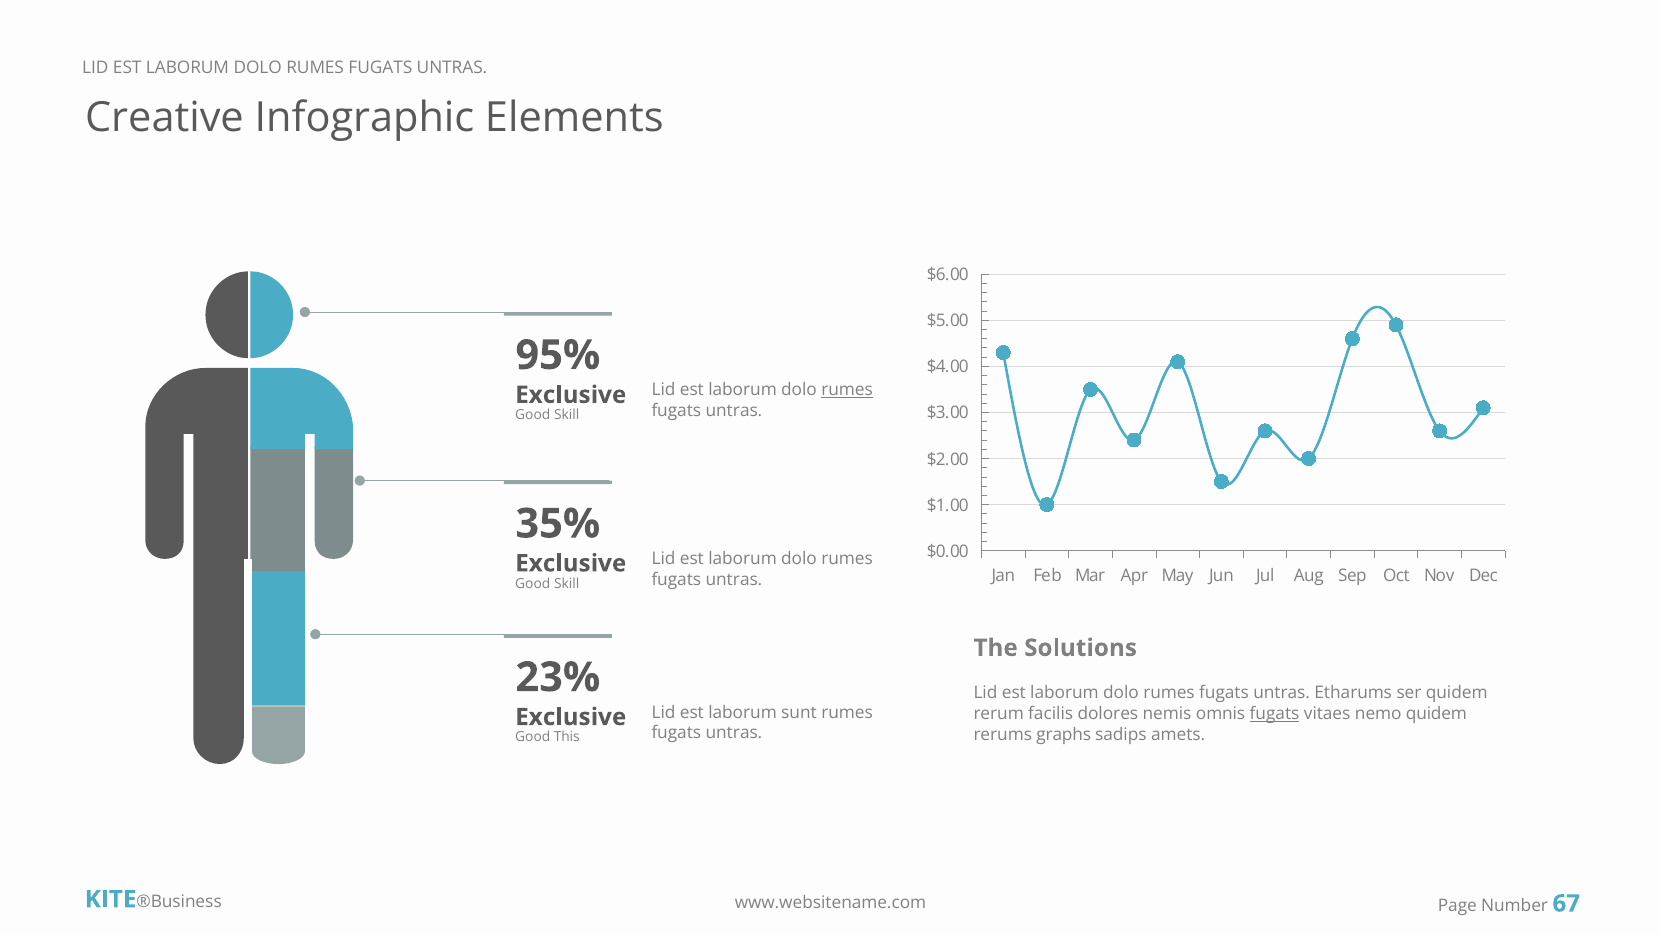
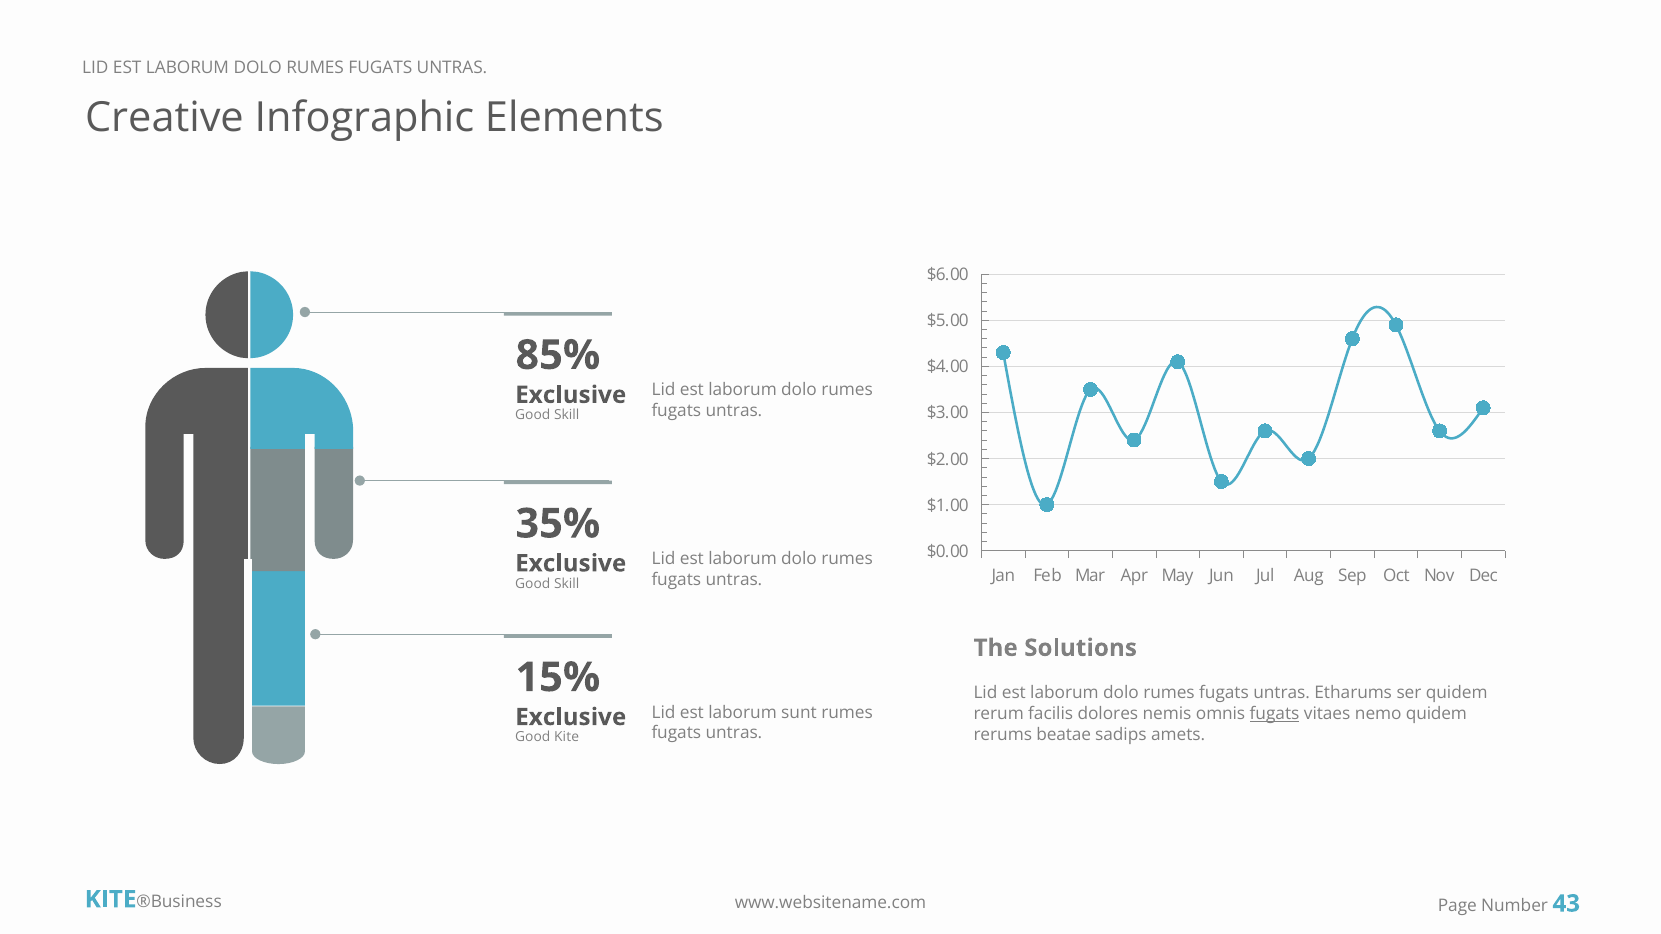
95%: 95% -> 85%
rumes at (847, 390) underline: present -> none
23%: 23% -> 15%
graphs: graphs -> beatae
Good This: This -> Kite
67: 67 -> 43
